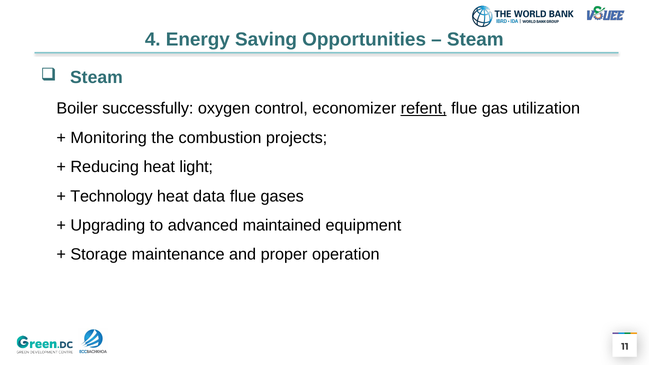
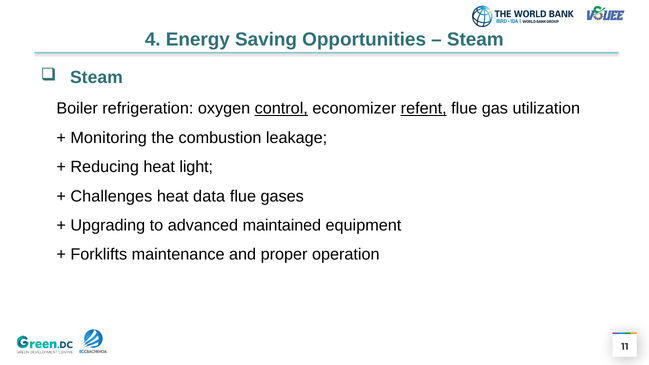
successfully: successfully -> refrigeration
control underline: none -> present
projects: projects -> leakage
Technology: Technology -> Challenges
Storage: Storage -> Forklifts
